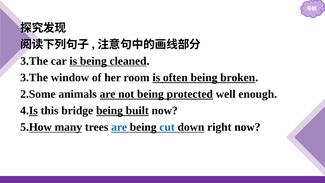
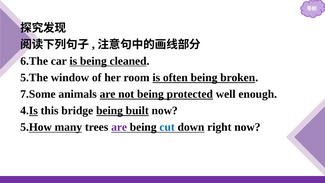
3.The at (34, 61): 3.The -> 6.The
3.The at (34, 77): 3.The -> 5.The
2.Some: 2.Some -> 7.Some
are at (119, 127) colour: blue -> purple
